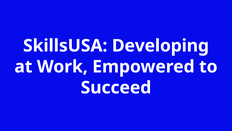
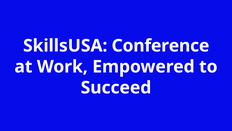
Developing: Developing -> Conference
